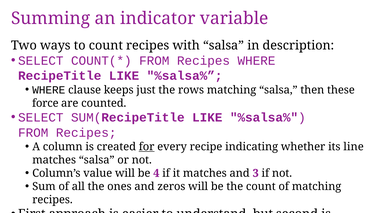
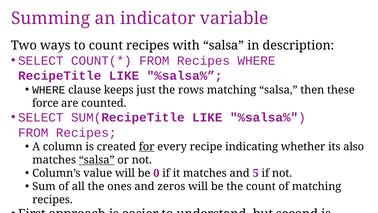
line: line -> also
salsa at (97, 160) underline: none -> present
4: 4 -> 0
3: 3 -> 5
